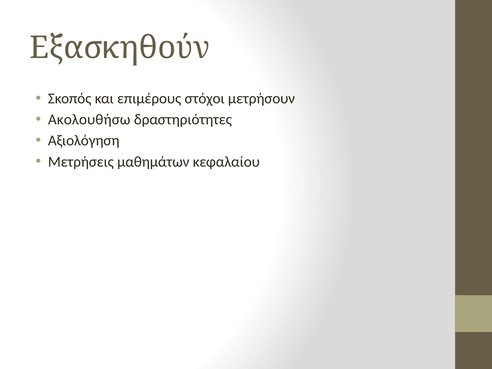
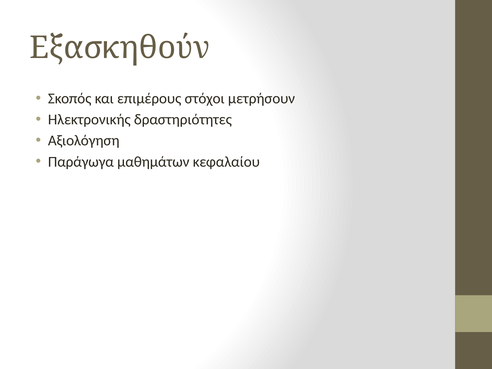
Ακολουθήσω: Ακολουθήσω -> Ηλεκτρονικής
Μετρήσεις: Μετρήσεις -> Παράγωγα
